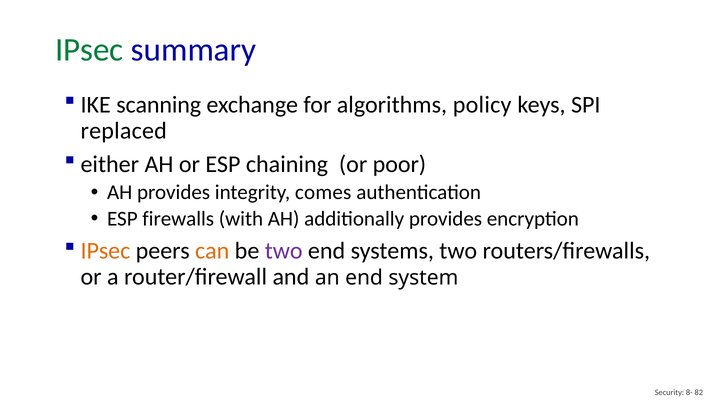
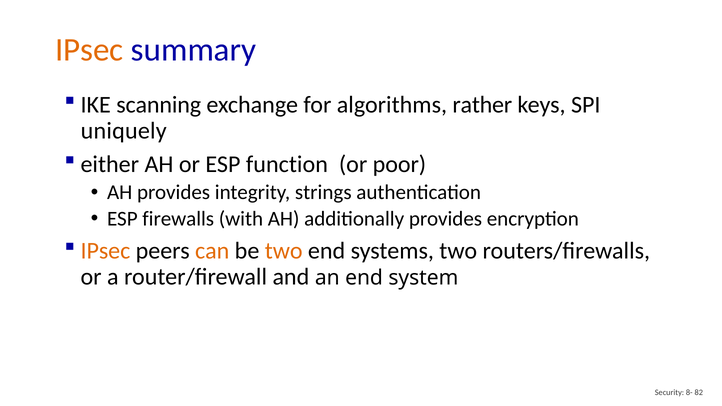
IPsec at (89, 50) colour: green -> orange
policy: policy -> rather
replaced: replaced -> uniquely
chaining: chaining -> function
comes: comes -> strings
two at (284, 251) colour: purple -> orange
